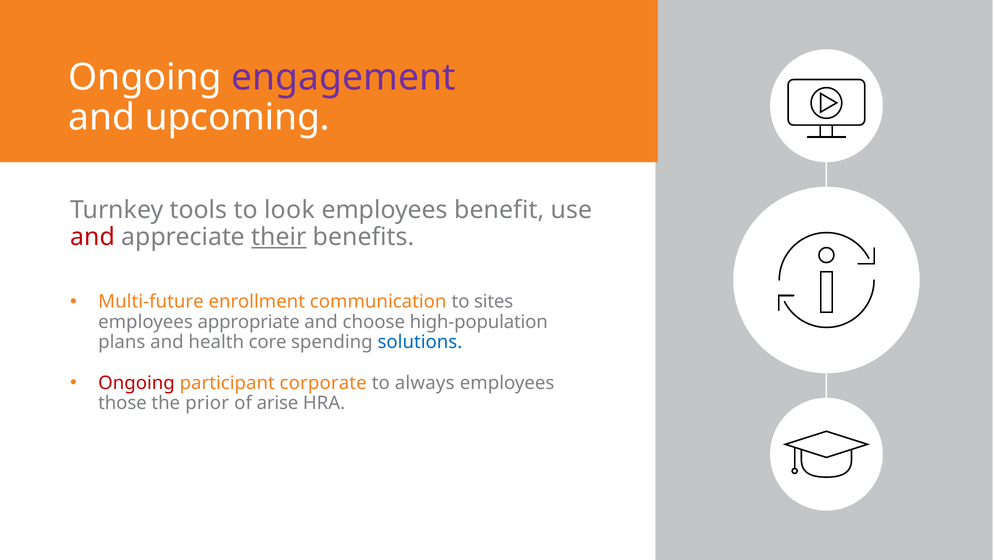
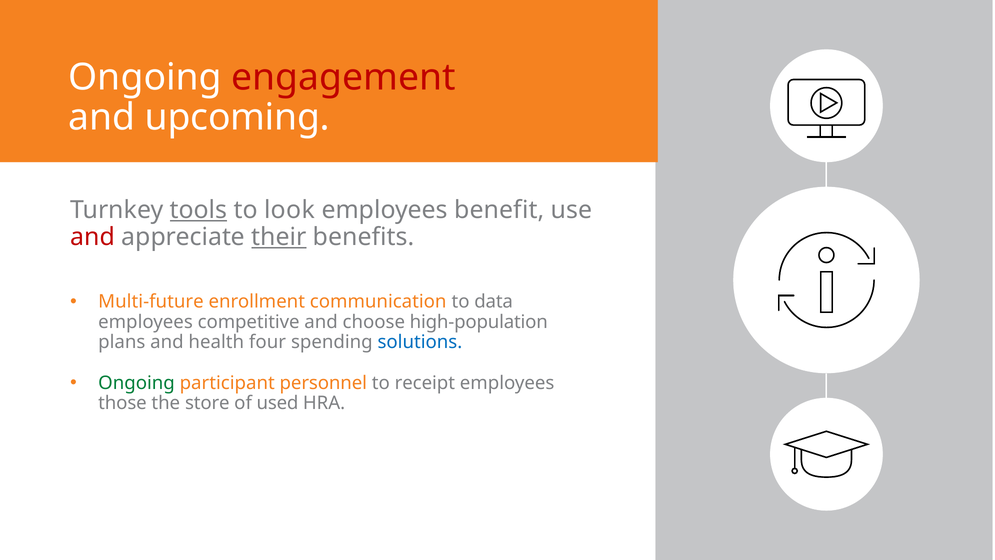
engagement colour: purple -> red
tools underline: none -> present
sites: sites -> data
appropriate: appropriate -> competitive
core: core -> four
Ongoing at (137, 383) colour: red -> green
corporate: corporate -> personnel
always: always -> receipt
prior: prior -> store
arise: arise -> used
